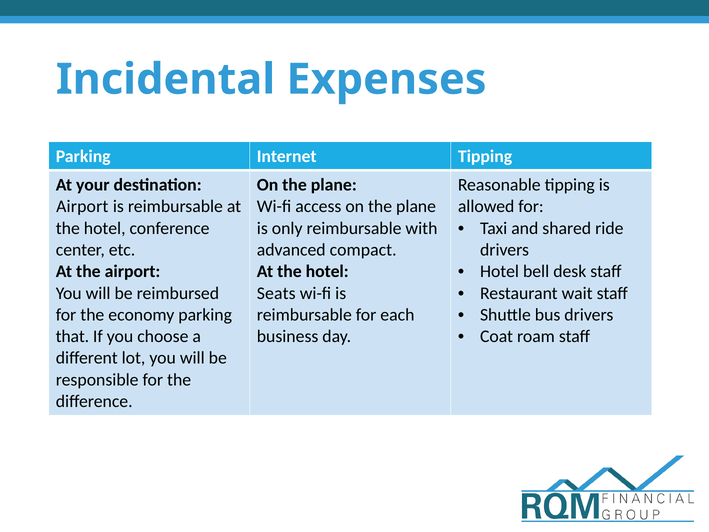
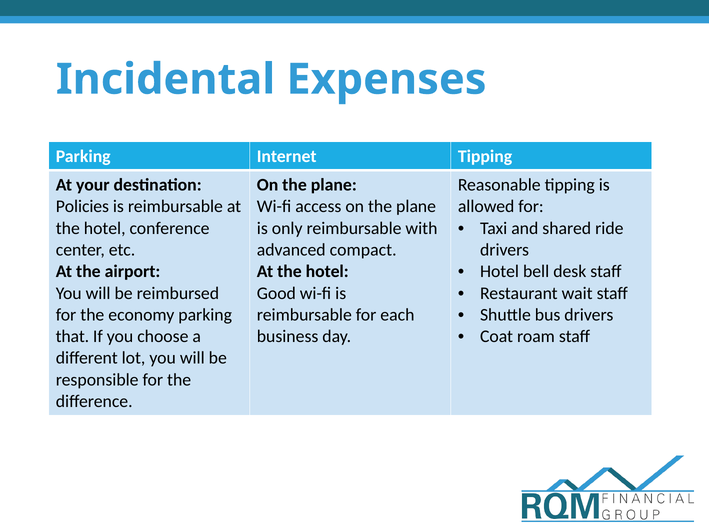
Airport at (82, 207): Airport -> Policies
Seats: Seats -> Good
